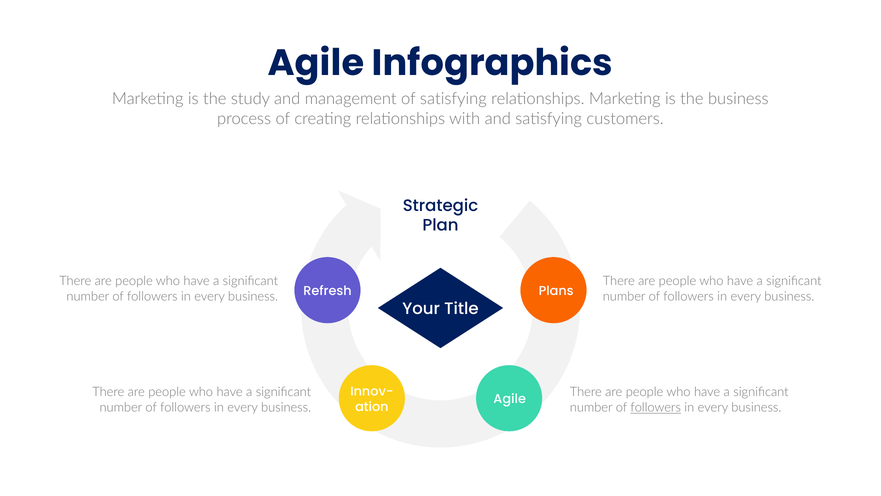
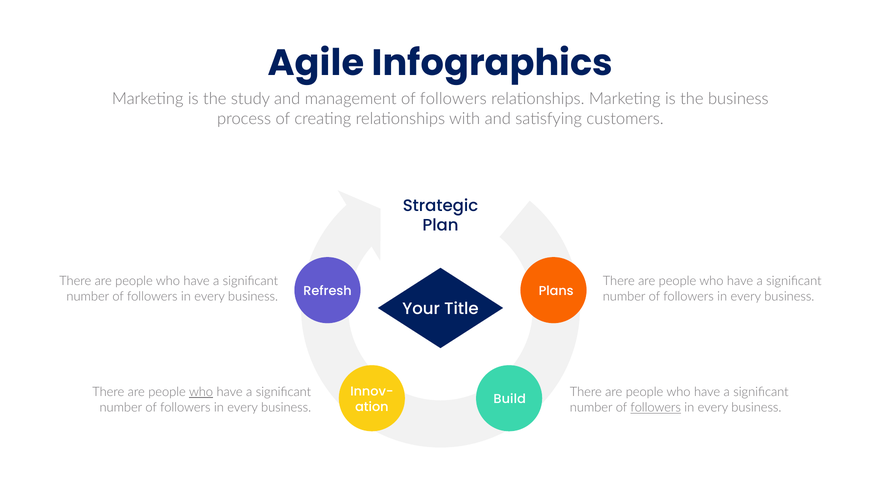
management of satisfying: satisfying -> followers
who at (201, 392) underline: none -> present
Agile at (510, 399): Agile -> Build
